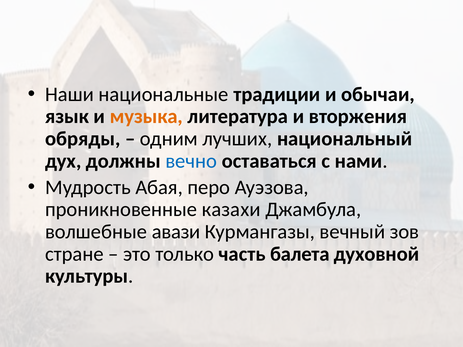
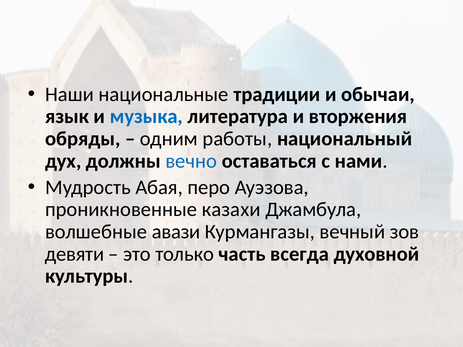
музыка colour: orange -> blue
лучших: лучших -> работы
стране: стране -> девяти
балета: балета -> всегда
